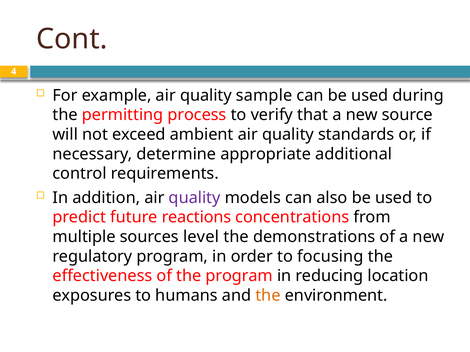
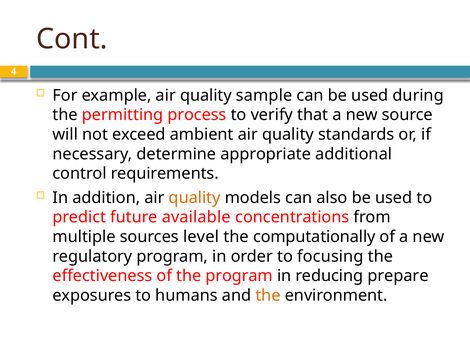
quality at (195, 198) colour: purple -> orange
reactions: reactions -> available
demonstrations: demonstrations -> computationally
location: location -> prepare
